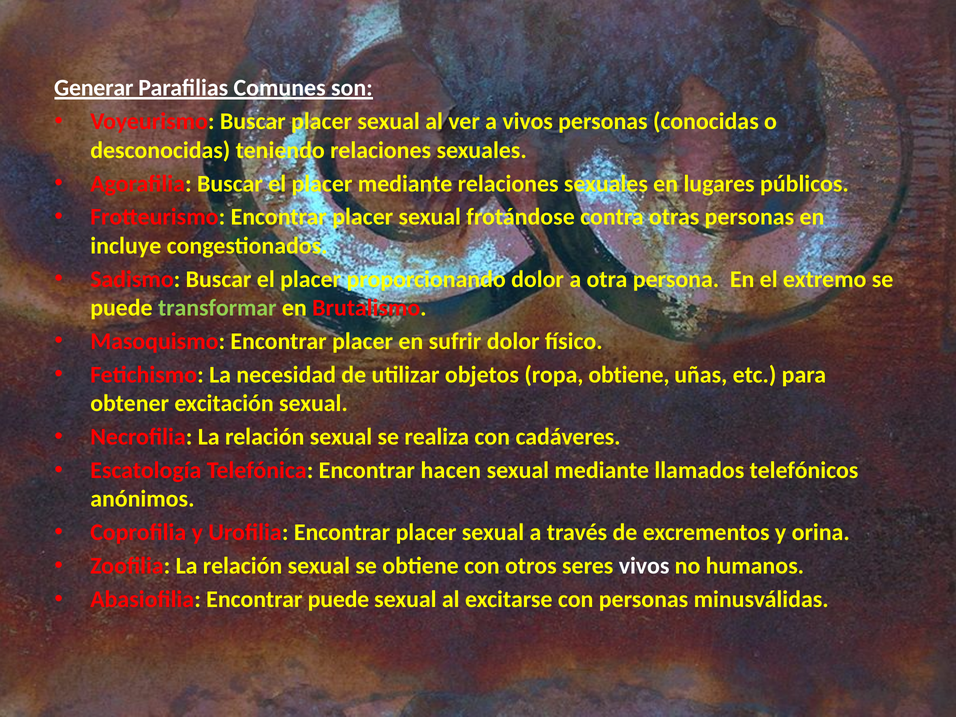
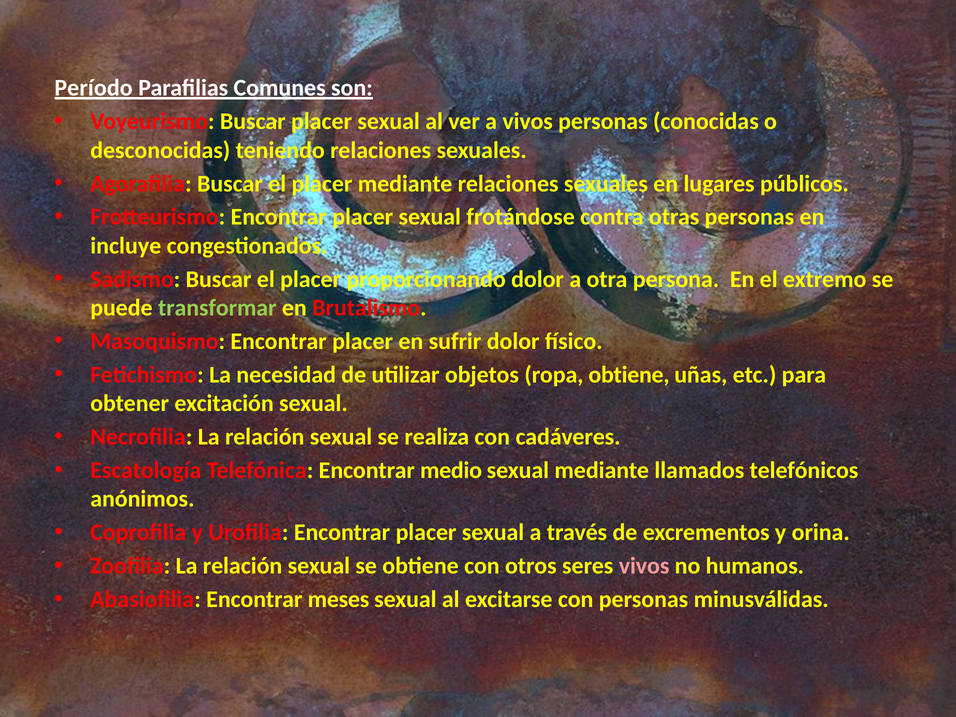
Generar: Generar -> Período
hacen: hacen -> medio
vivos at (644, 566) colour: white -> pink
Encontrar puede: puede -> meses
